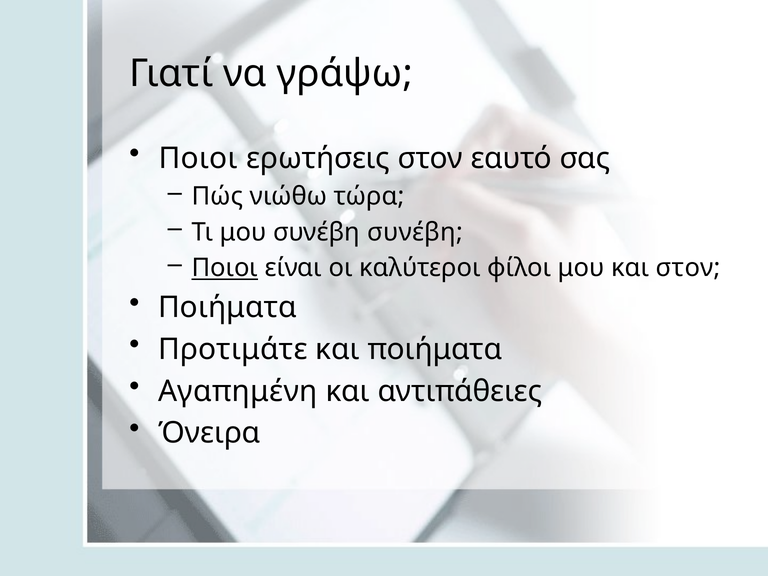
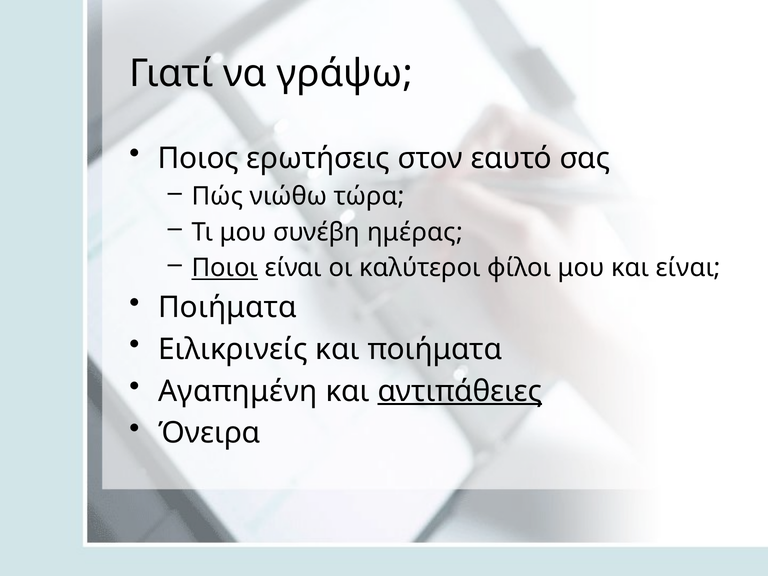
Ποιοι at (198, 158): Ποιοι -> Ποιος
συνέβη συνέβη: συνέβη -> ημέρας
και στον: στον -> είναι
Προτιμάτε: Προτιμάτε -> Ειλικρινείς
αντιπάθειες underline: none -> present
